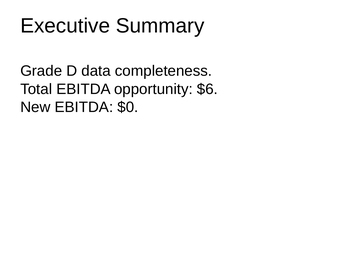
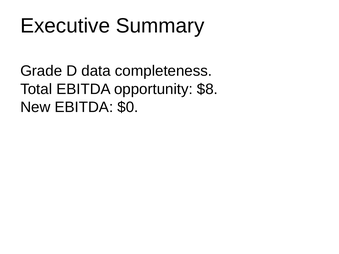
$6: $6 -> $8
